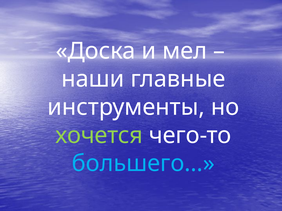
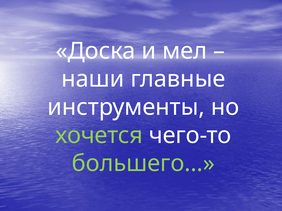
большего… colour: light blue -> light green
